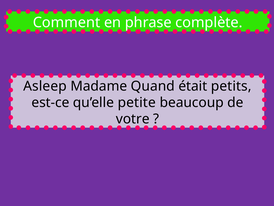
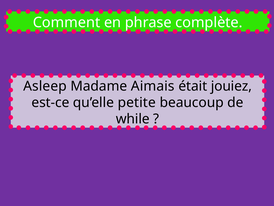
Quand: Quand -> Aimais
petits: petits -> jouiez
votre: votre -> while
